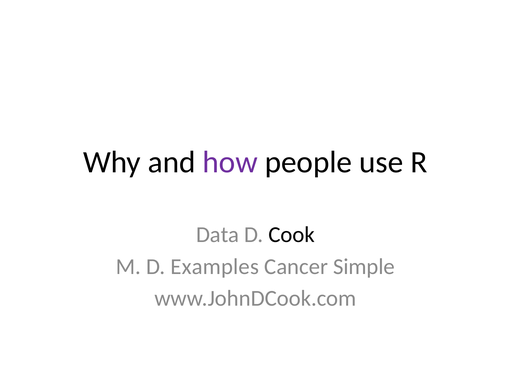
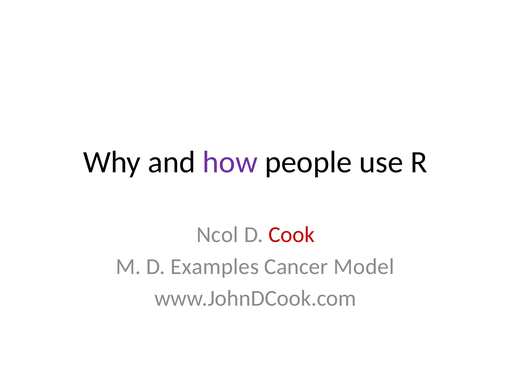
Data: Data -> Ncol
Cook colour: black -> red
Simple: Simple -> Model
